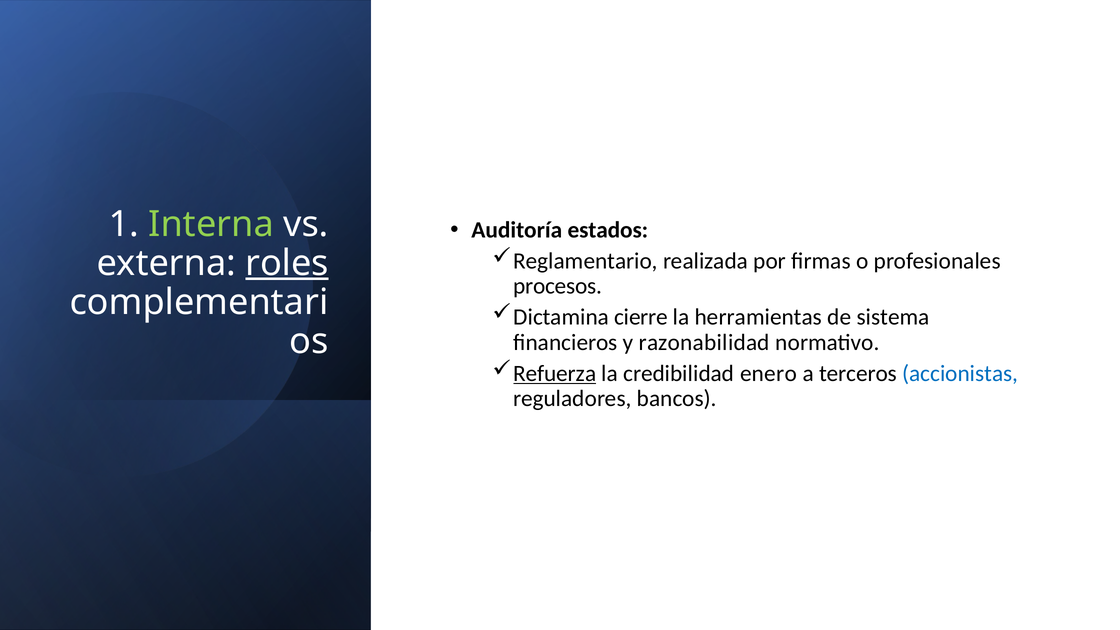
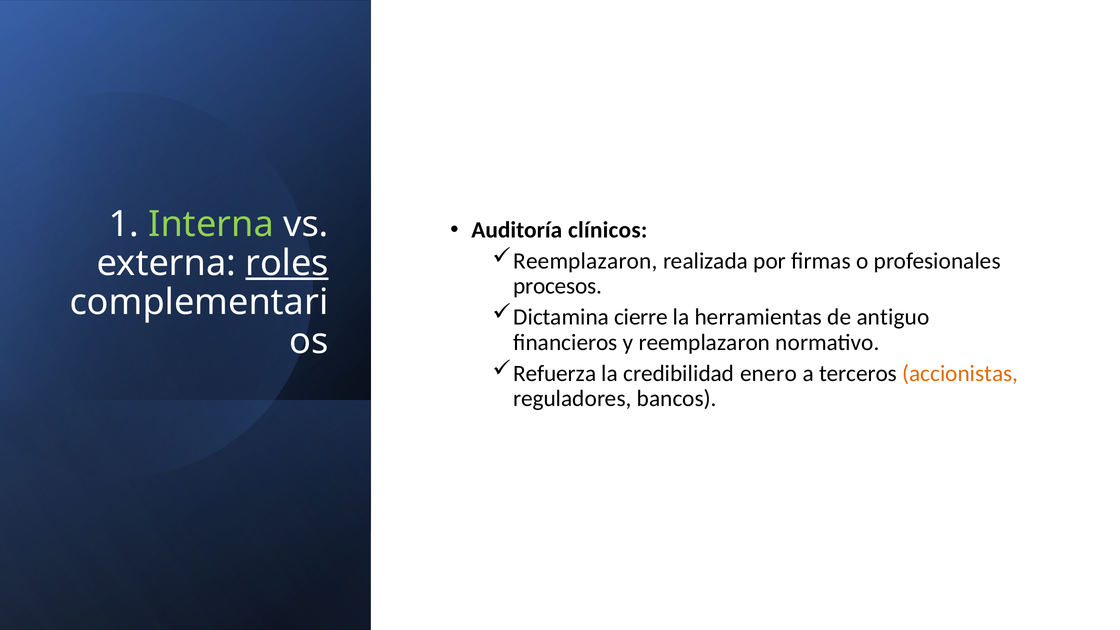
estados: estados -> clínicos
Reglamentario at (586, 261): Reglamentario -> Reemplazaron
sistema: sistema -> antiguo
y razonabilidad: razonabilidad -> reemplazaron
Refuerza underline: present -> none
accionistas colour: blue -> orange
